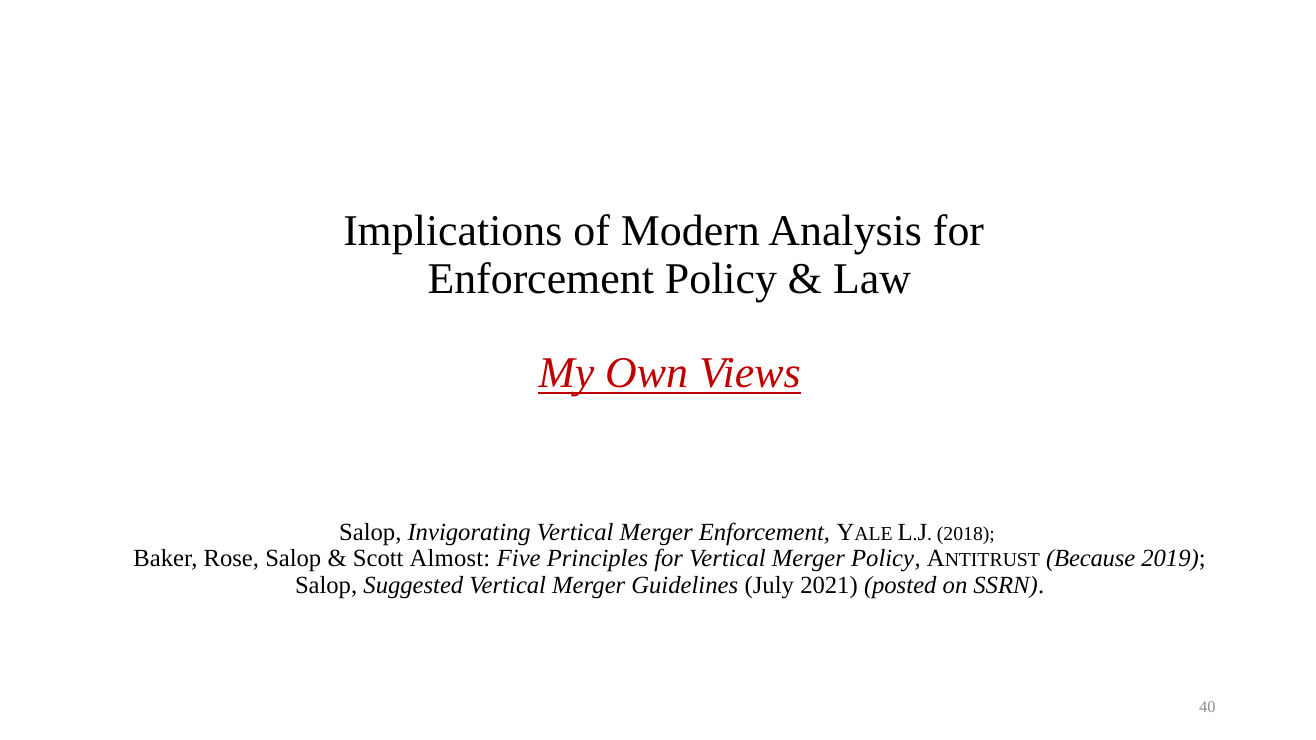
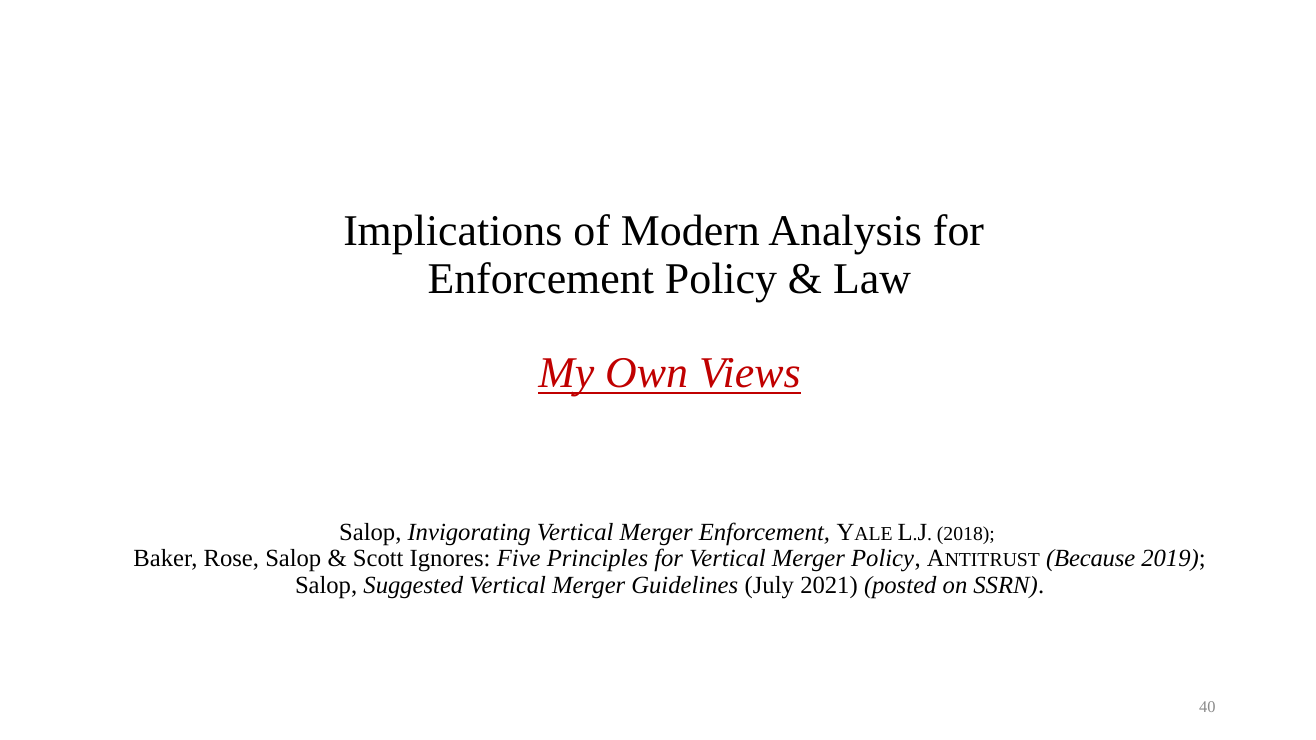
Almost: Almost -> Ignores
